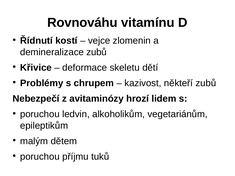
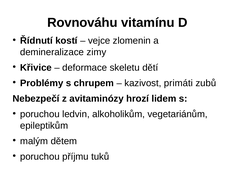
demineralizace zubů: zubů -> zimy
někteří: někteří -> primáti
